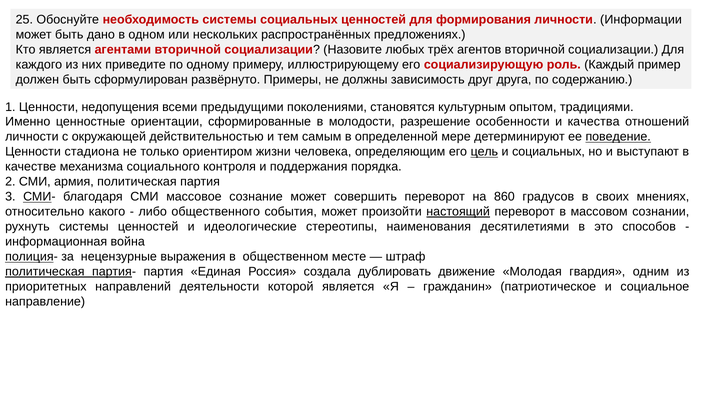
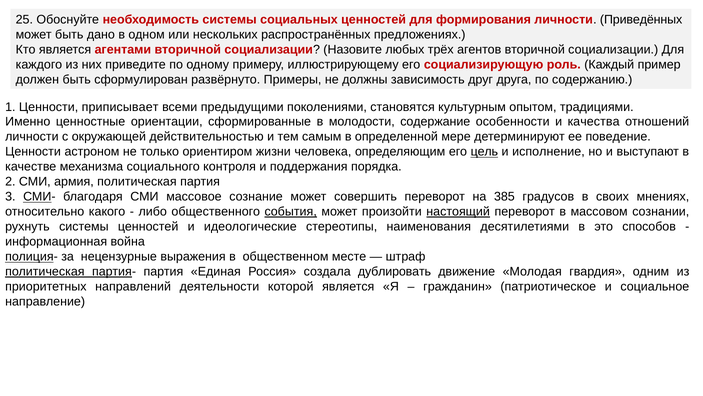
Информации: Информации -> Приведённых
недопущения: недопущения -> приписывает
разрешение: разрешение -> содержание
поведение underline: present -> none
стадиона: стадиона -> астроном
и социальных: социальных -> исполнение
860: 860 -> 385
события underline: none -> present
